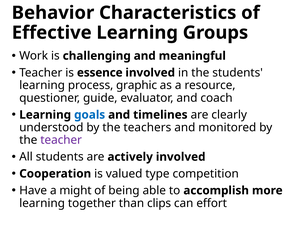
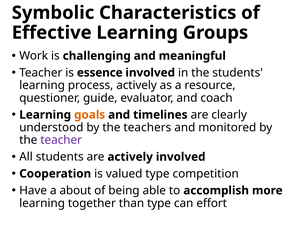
Behavior: Behavior -> Symbolic
process graphic: graphic -> actively
goals colour: blue -> orange
might: might -> about
than clips: clips -> type
